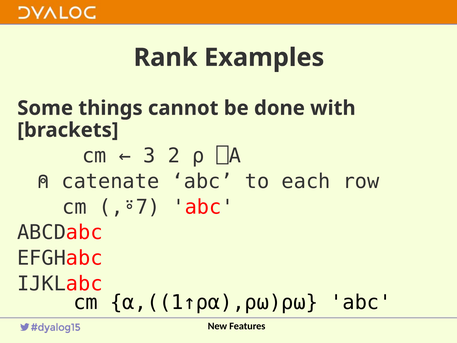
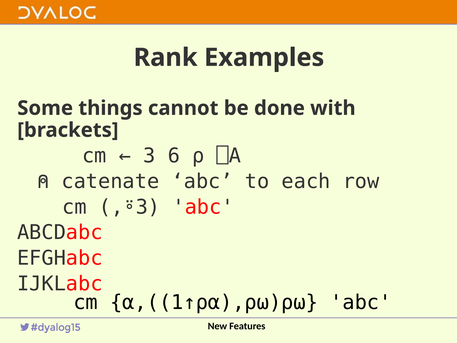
2: 2 -> 6
,⍤7: ,⍤7 -> ,⍤3
